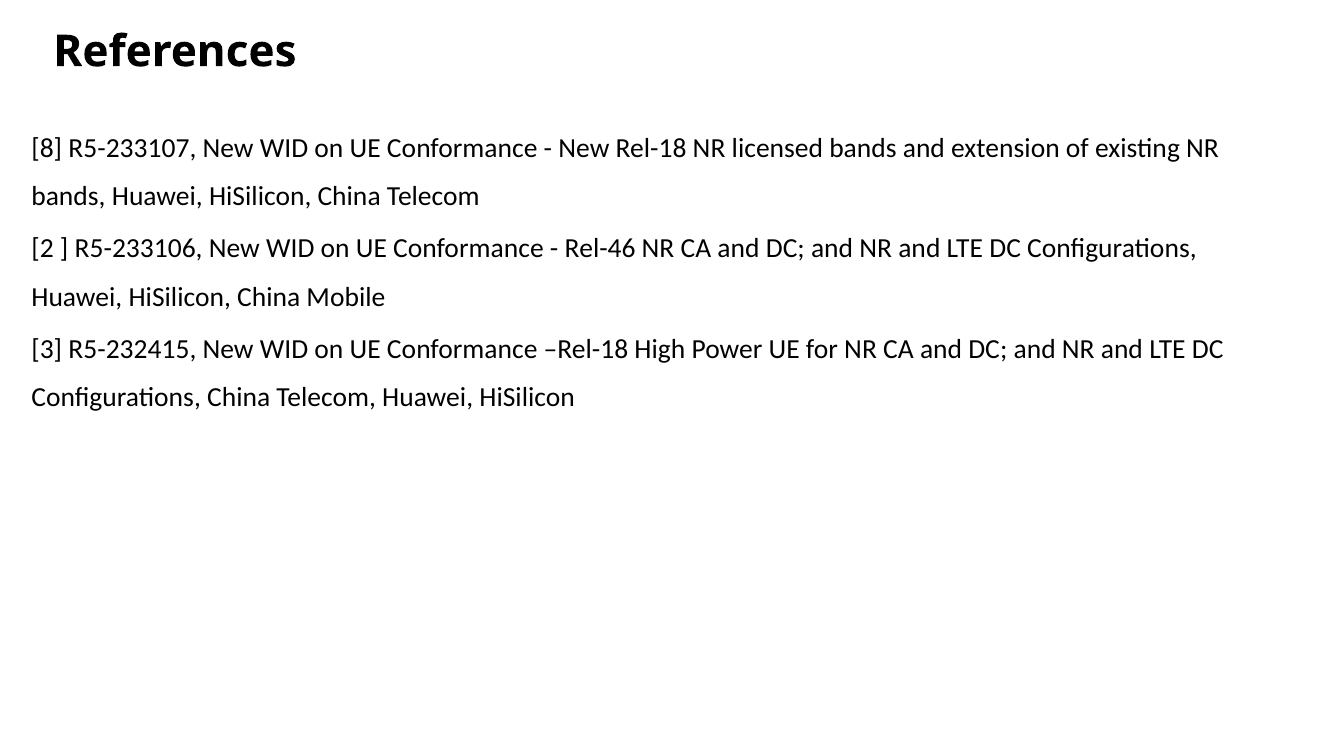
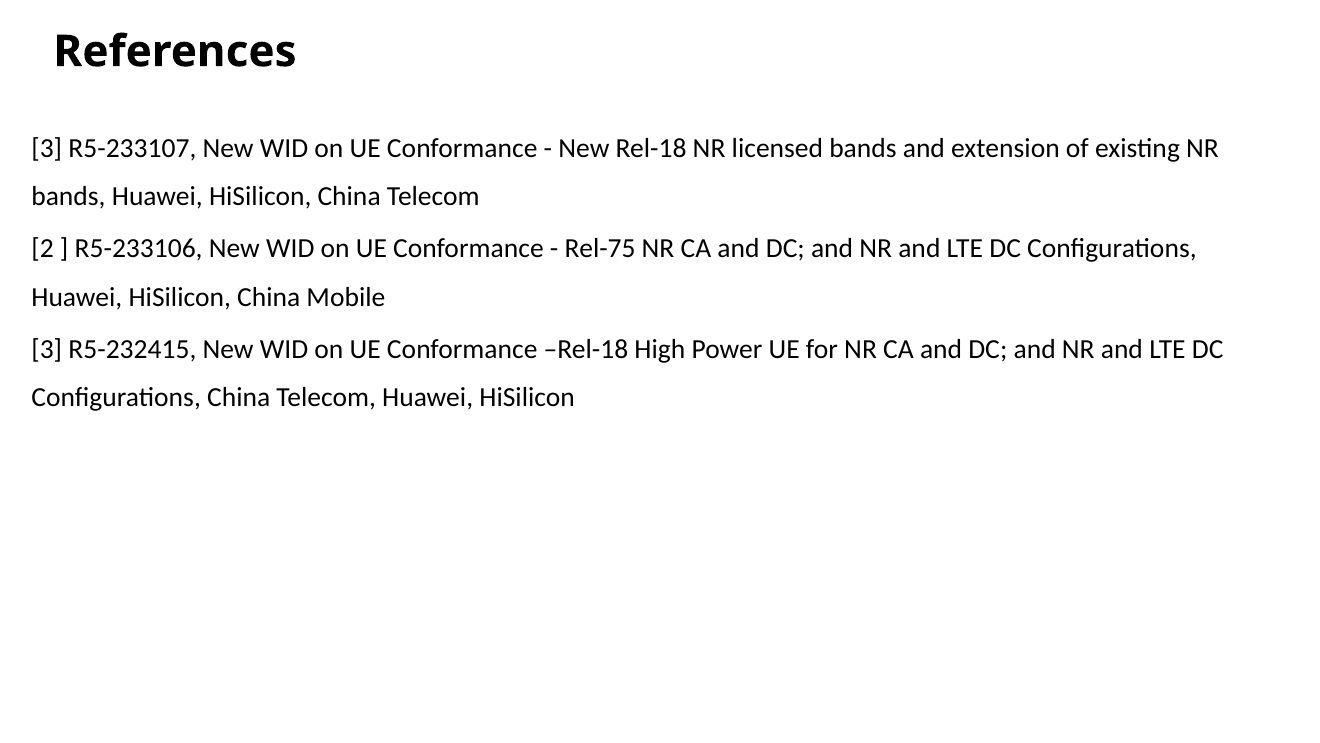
8 at (47, 148): 8 -> 3
Rel-46: Rel-46 -> Rel-75
